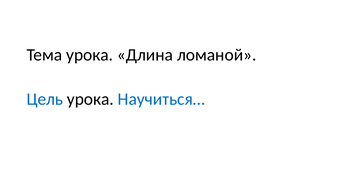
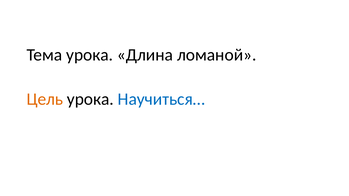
Цель colour: blue -> orange
